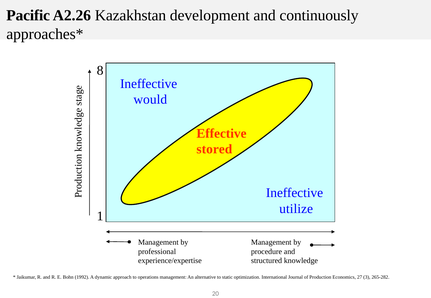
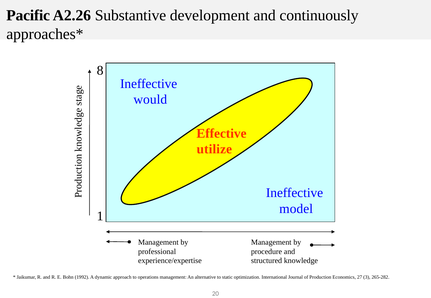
Kazakhstan: Kazakhstan -> Substantive
stored: stored -> utilize
utilize: utilize -> model
